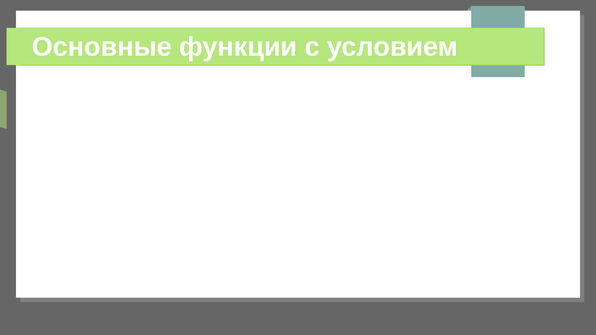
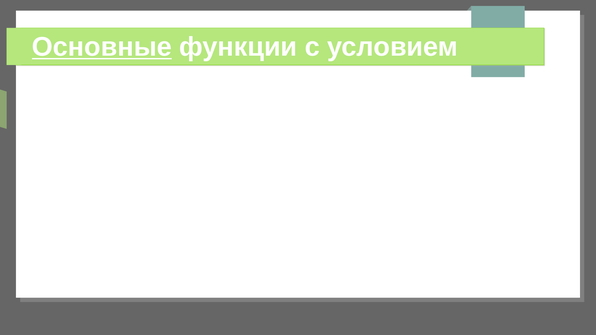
Основные underline: none -> present
